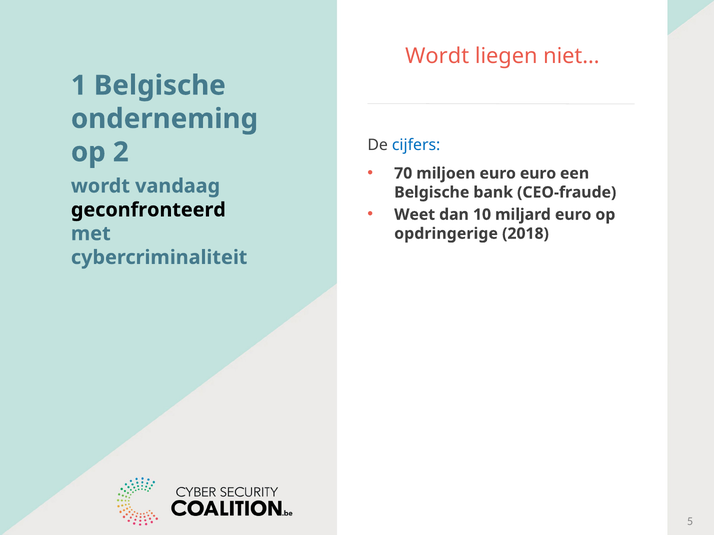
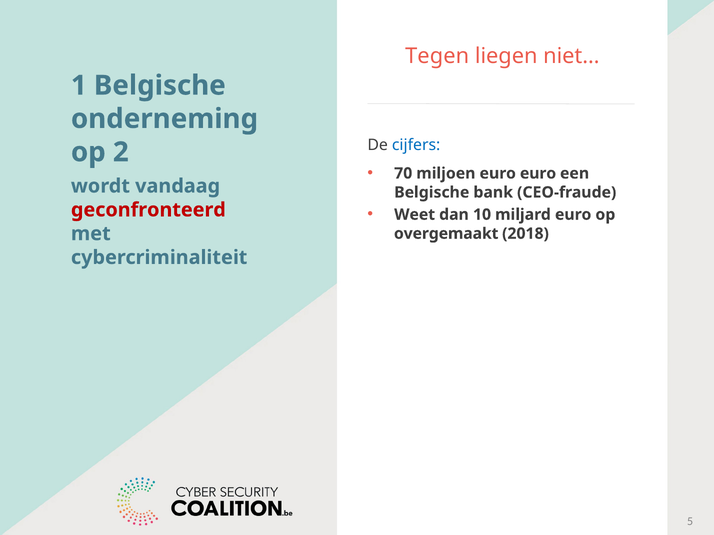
Wordt at (437, 56): Wordt -> Tegen
geconfronteerd colour: black -> red
opdringerige: opdringerige -> overgemaakt
